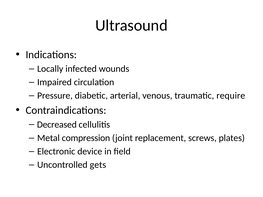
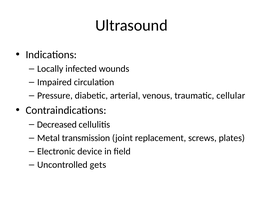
require: require -> cellular
compression: compression -> transmission
